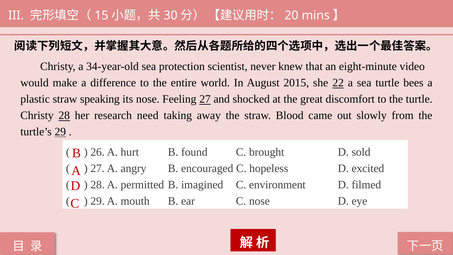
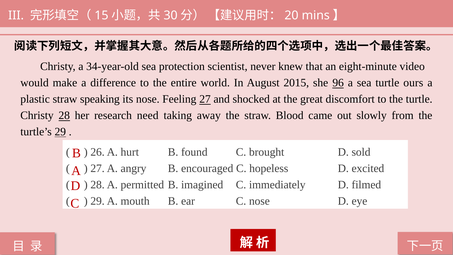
22: 22 -> 96
bees: bees -> ours
environment: environment -> immediately
